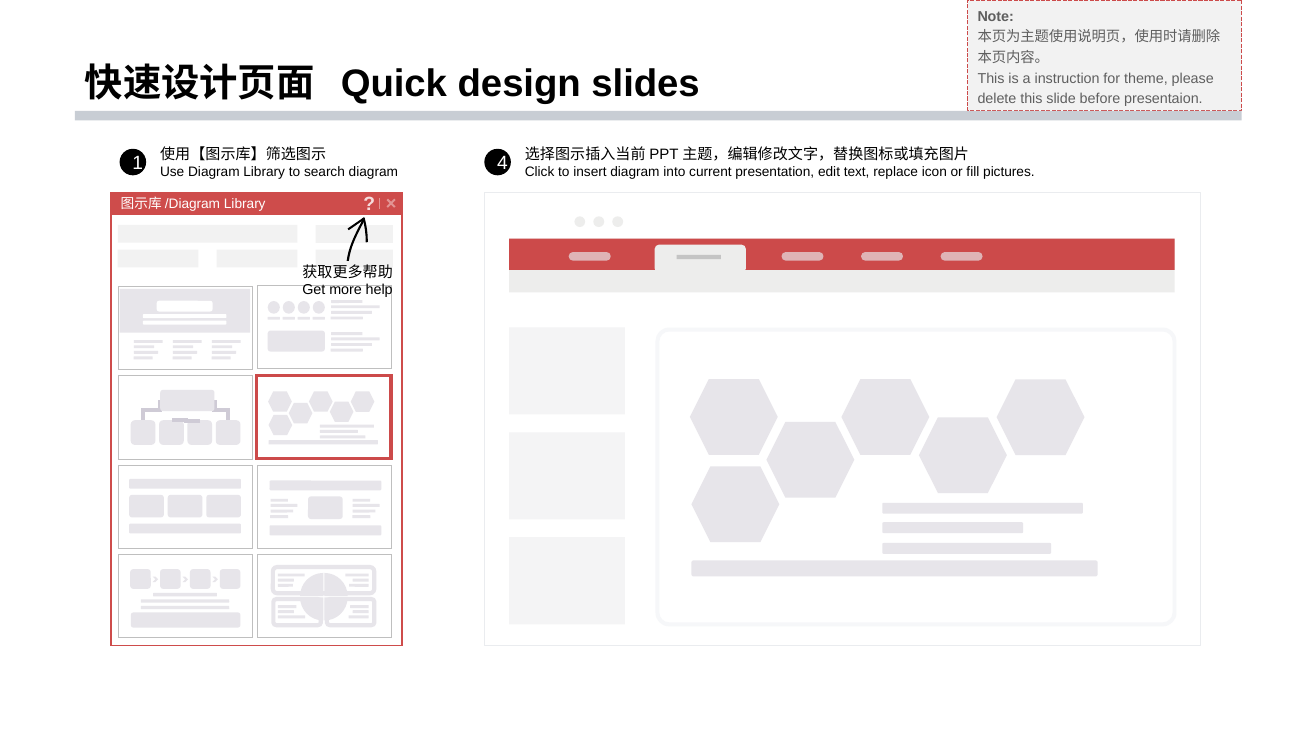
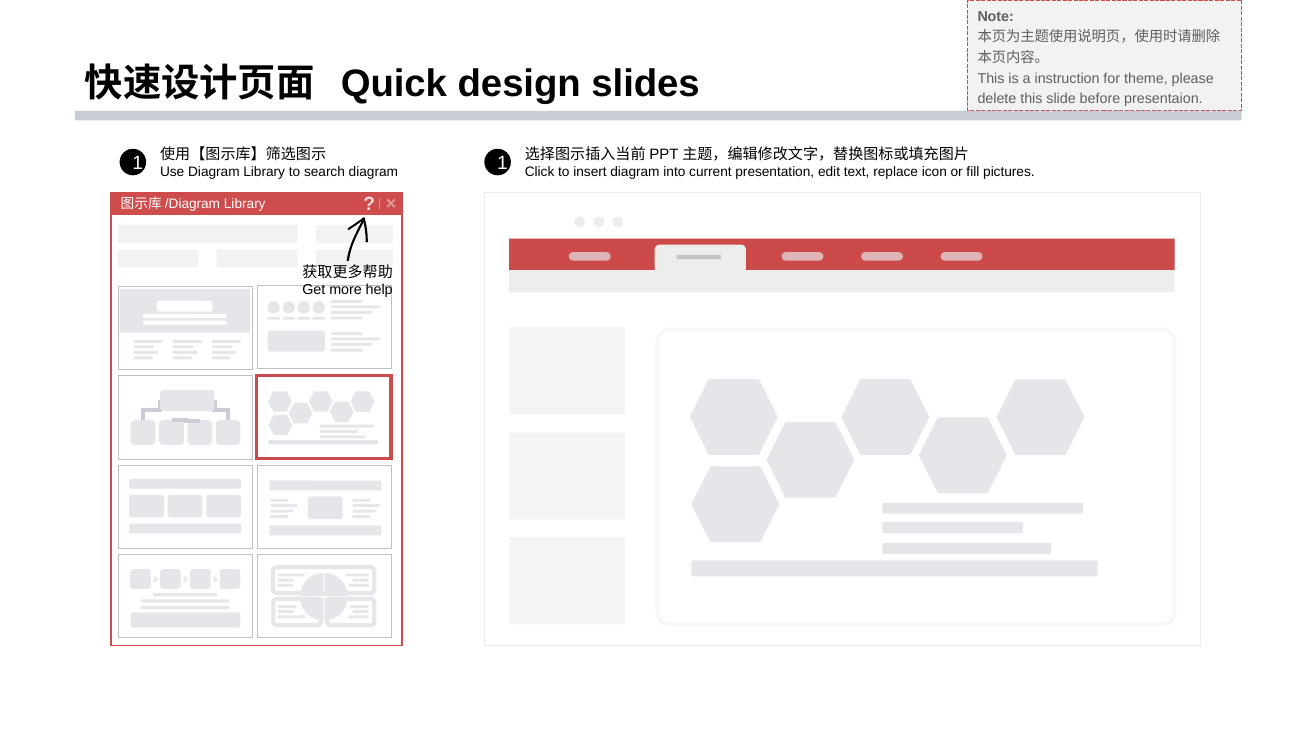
1 4: 4 -> 1
